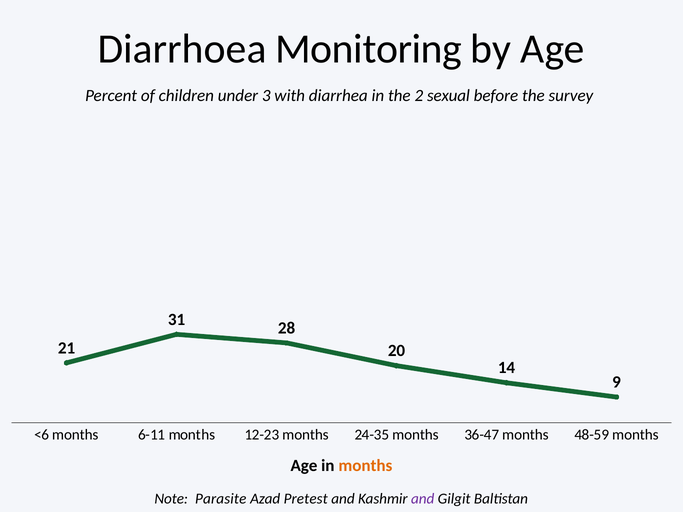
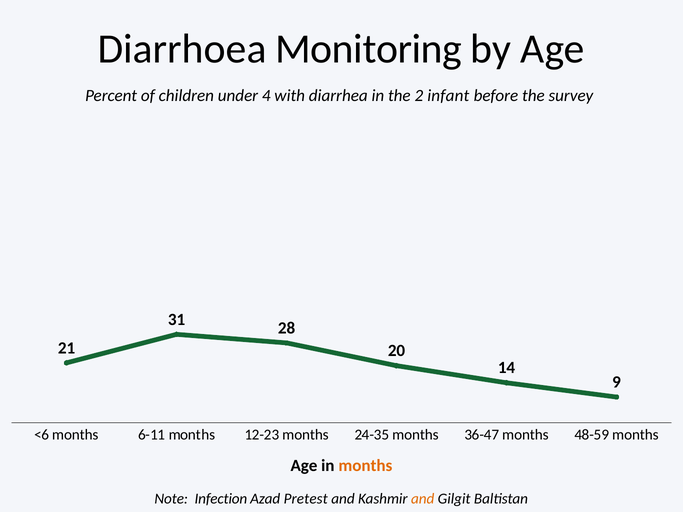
3: 3 -> 4
sexual: sexual -> infant
Parasite: Parasite -> Infection
and at (423, 499) colour: purple -> orange
